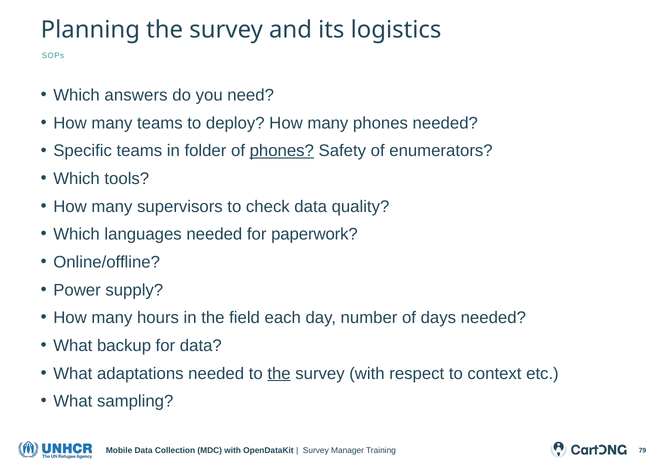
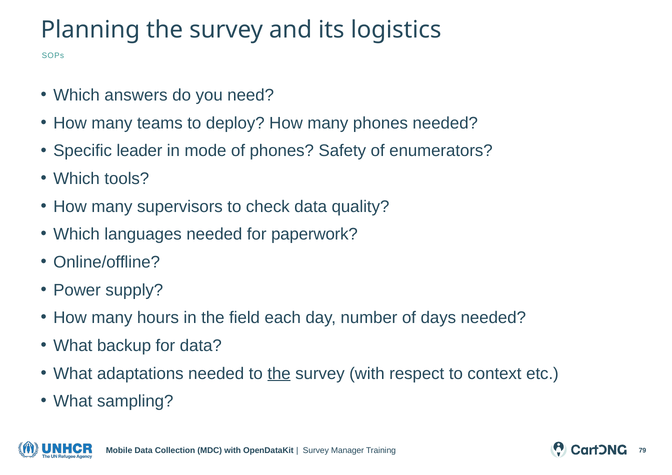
Specific teams: teams -> leader
folder: folder -> mode
phones at (282, 151) underline: present -> none
